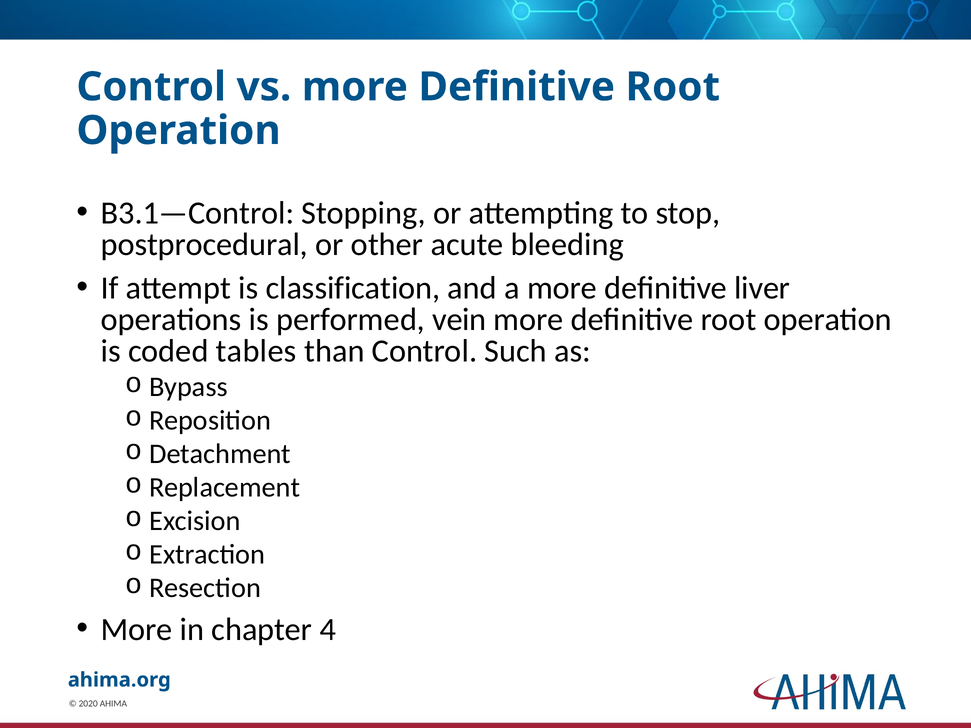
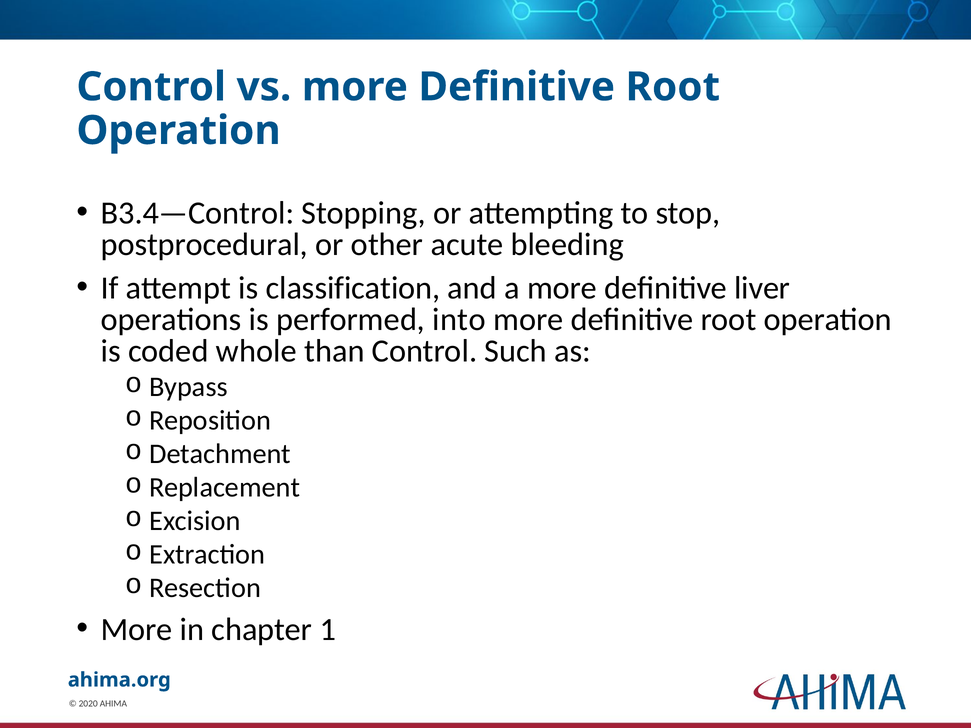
B3.1—Control: B3.1—Control -> B3.4—Control
vein: vein -> into
tables: tables -> whole
4: 4 -> 1
